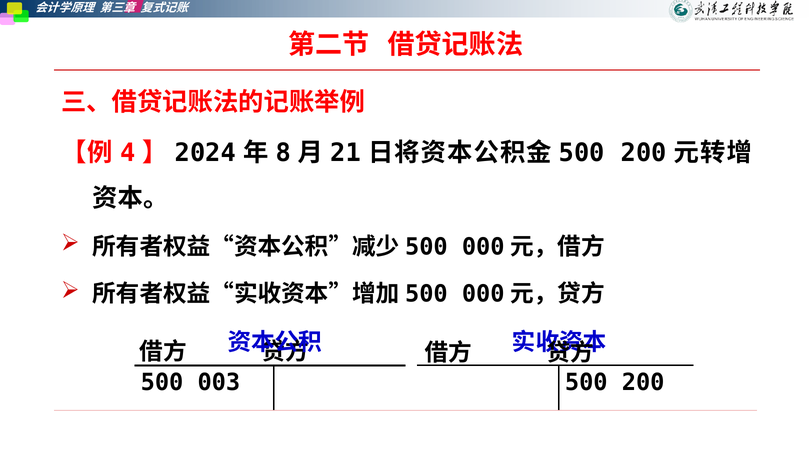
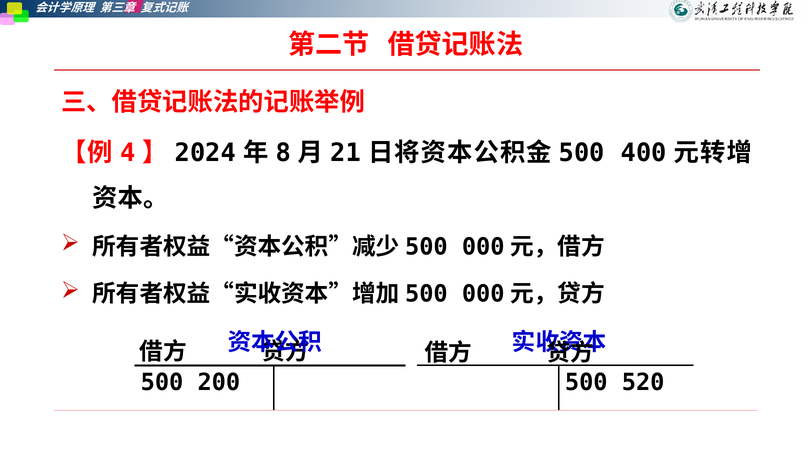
200 at (644, 153): 200 -> 400
200 at (643, 382): 200 -> 520
003: 003 -> 200
